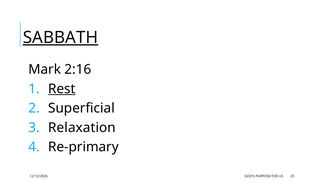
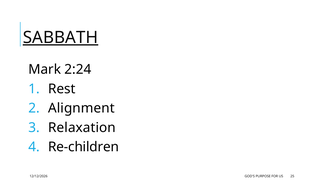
2:16: 2:16 -> 2:24
Rest underline: present -> none
Superficial: Superficial -> Alignment
Re-primary: Re-primary -> Re-children
